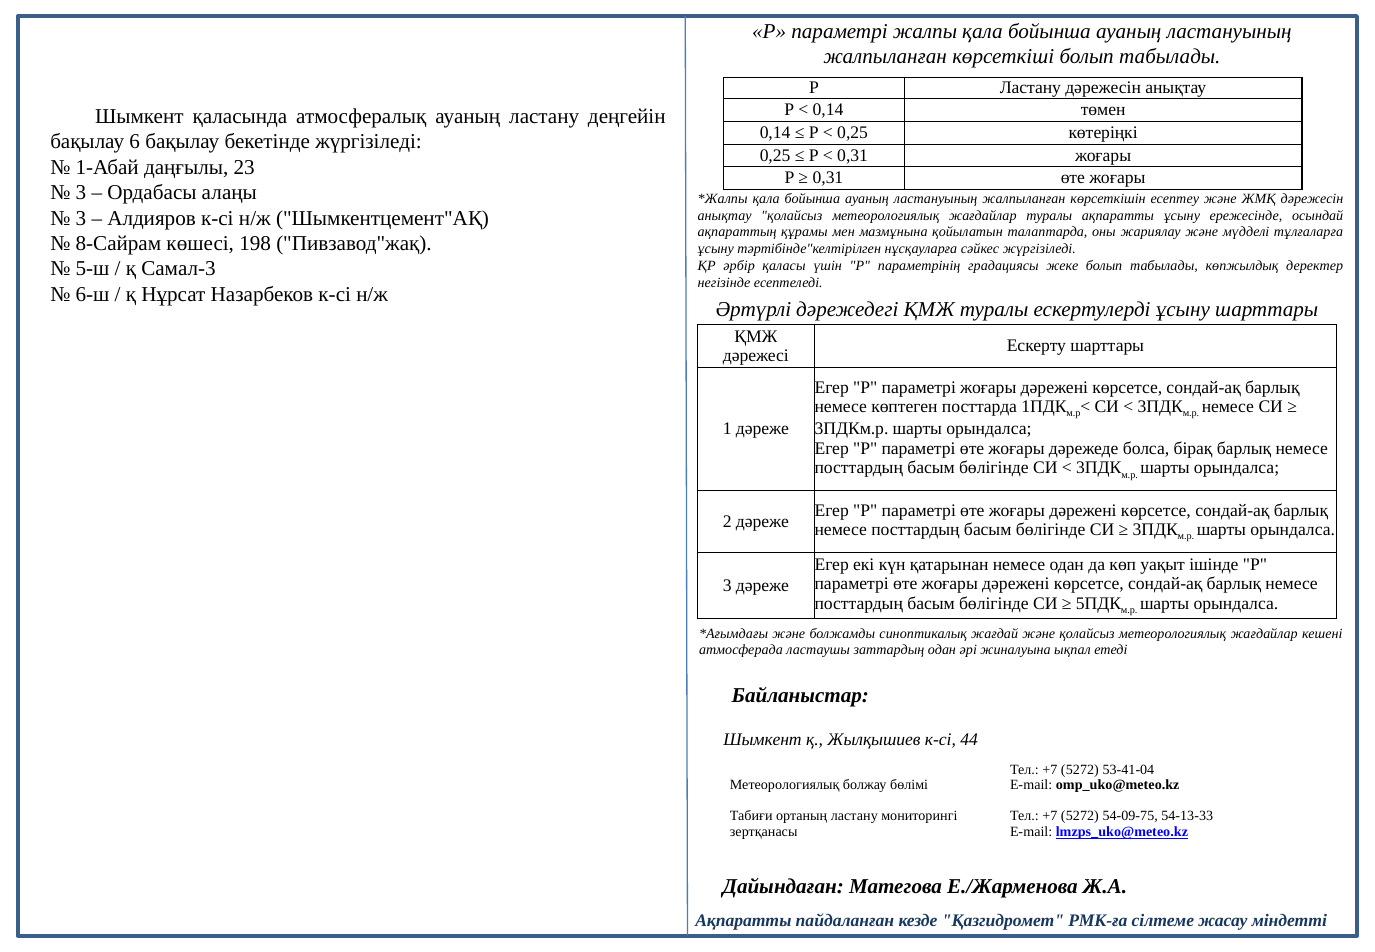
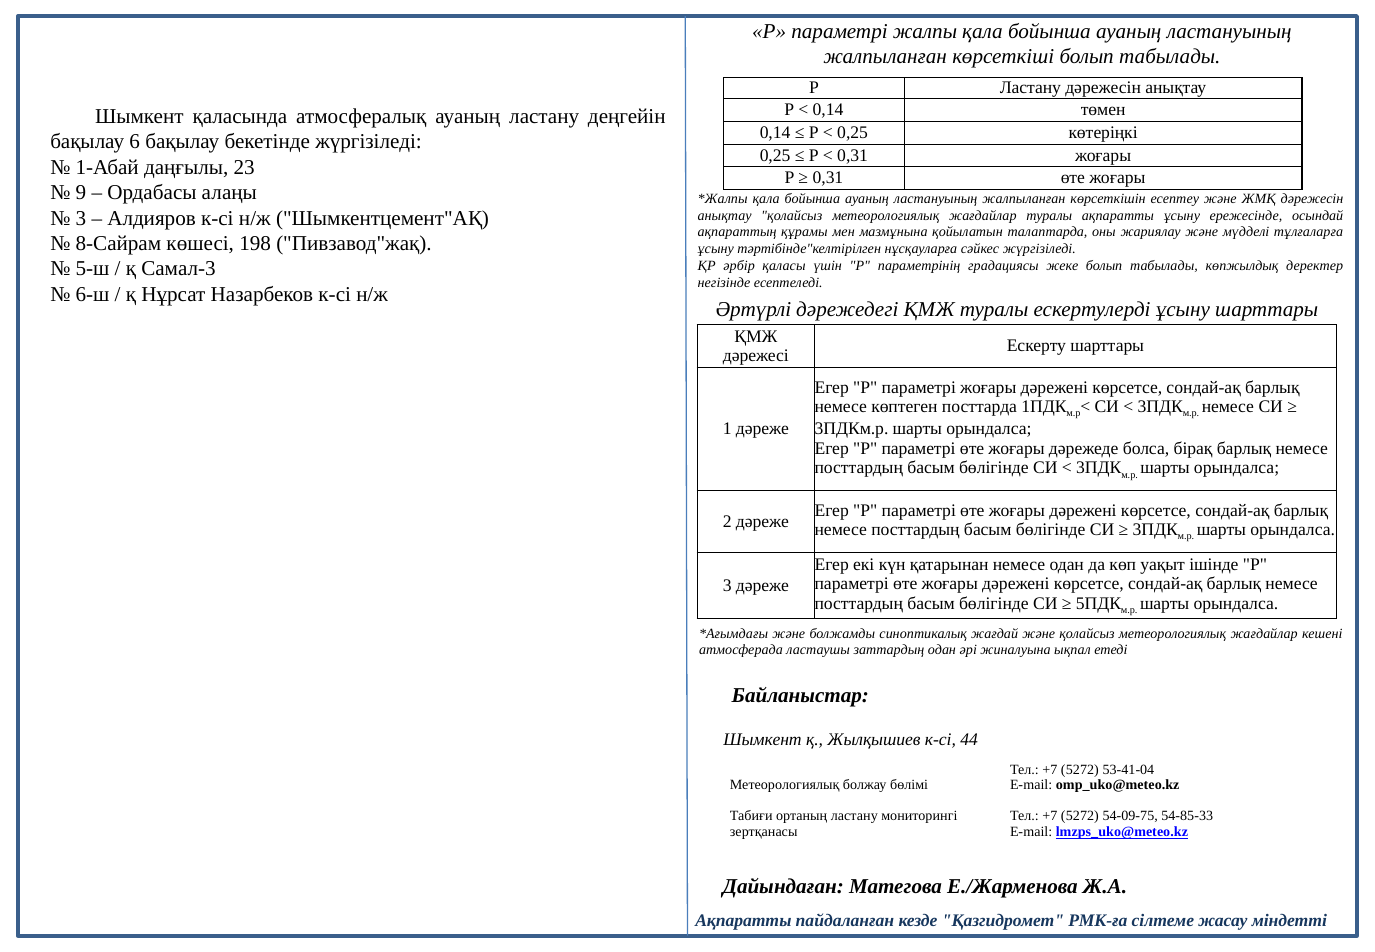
3 at (81, 193): 3 -> 9
54-13-33: 54-13-33 -> 54-85-33
